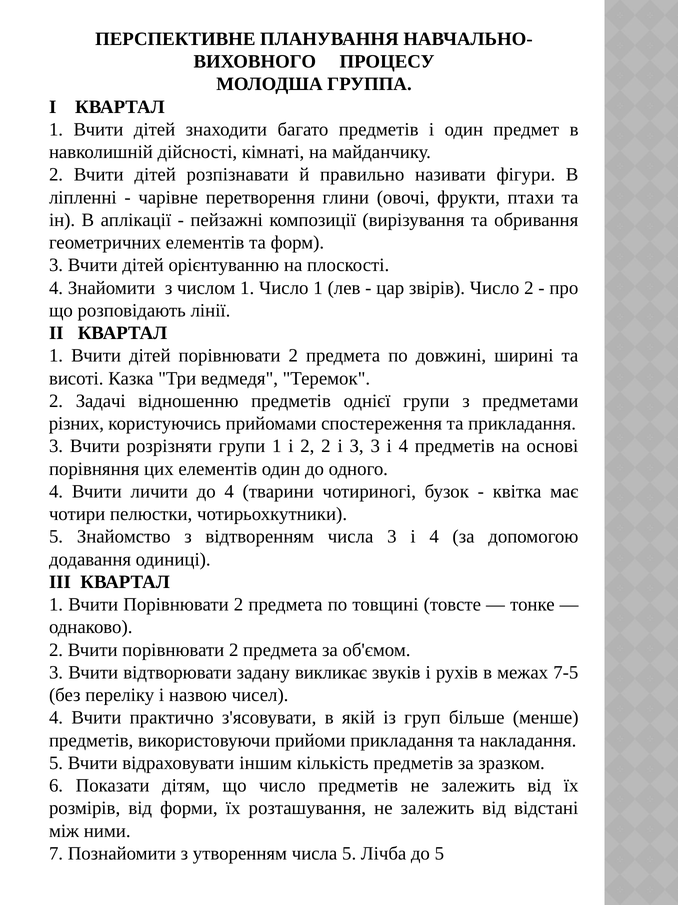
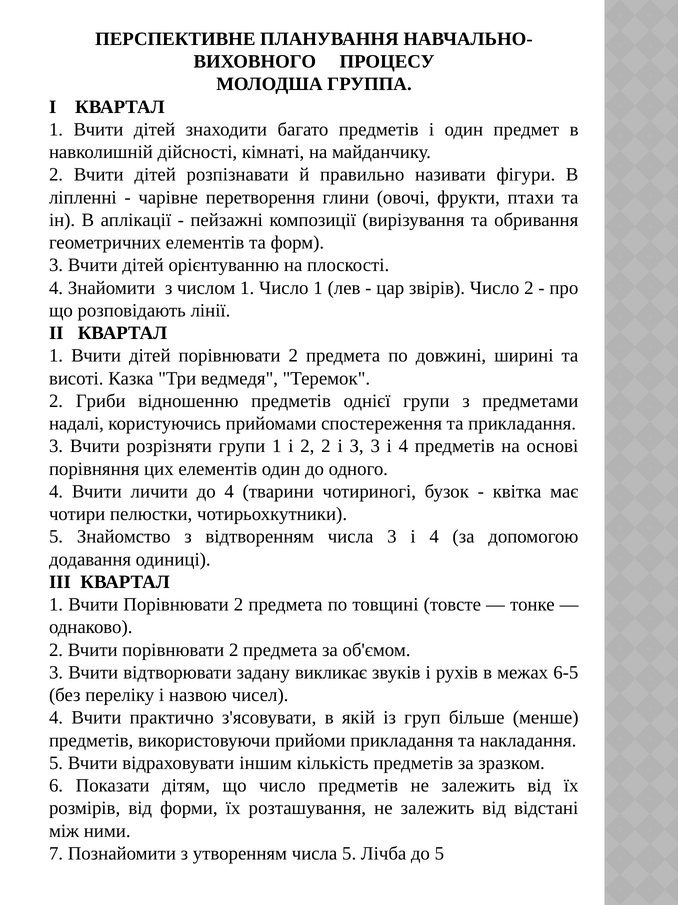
Задачі: Задачі -> Гриби
різних: різних -> надалі
7-5: 7-5 -> 6-5
